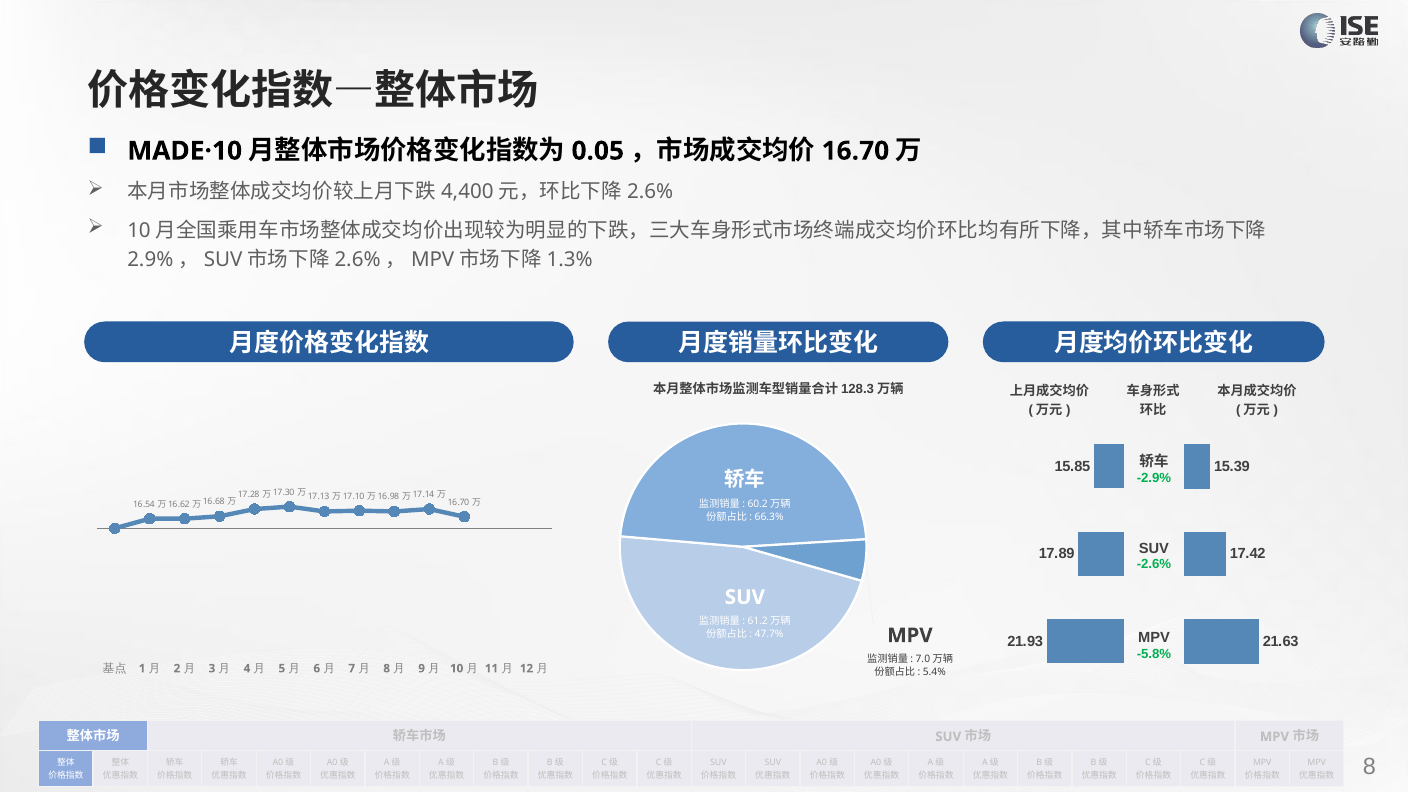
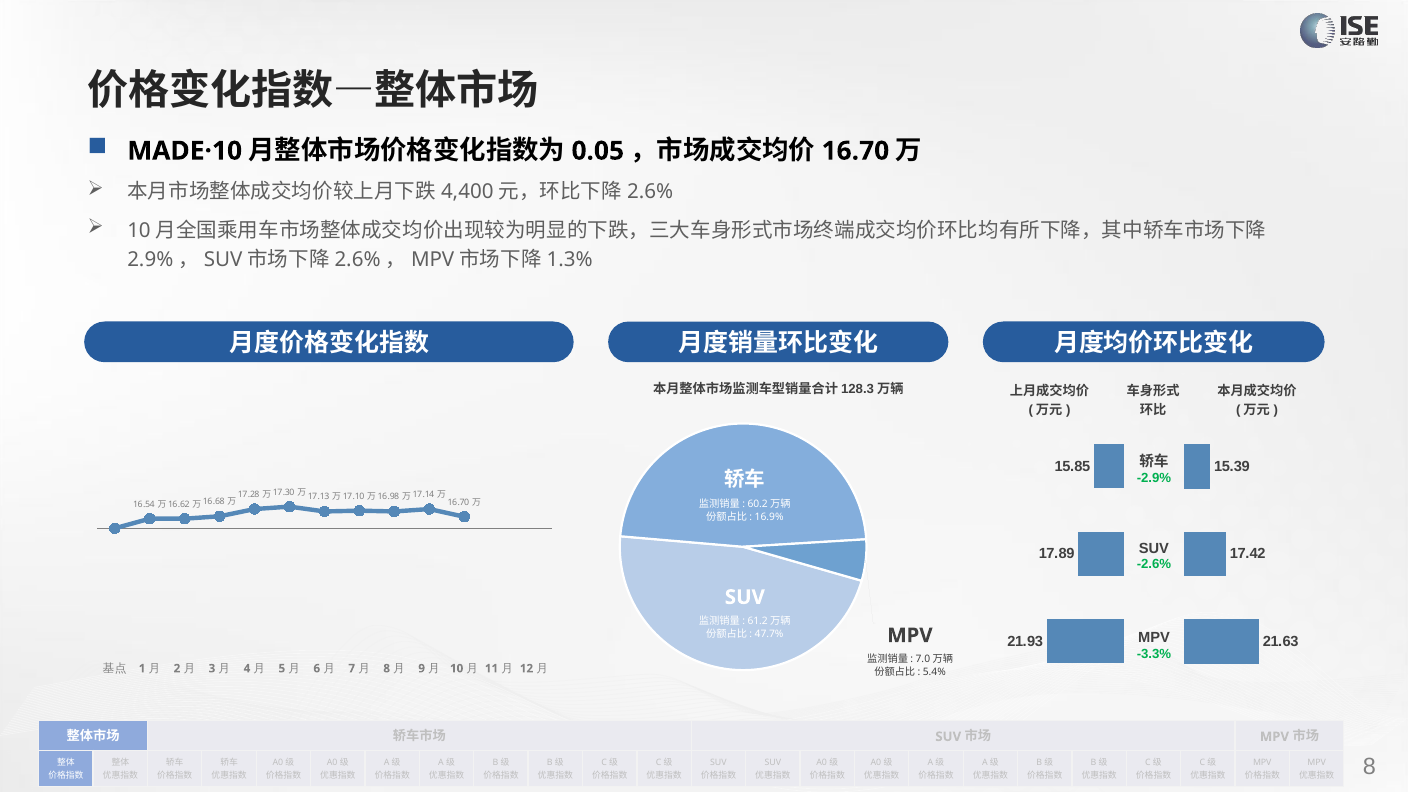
66.3%: 66.3% -> 16.9%
-5.8%: -5.8% -> -3.3%
